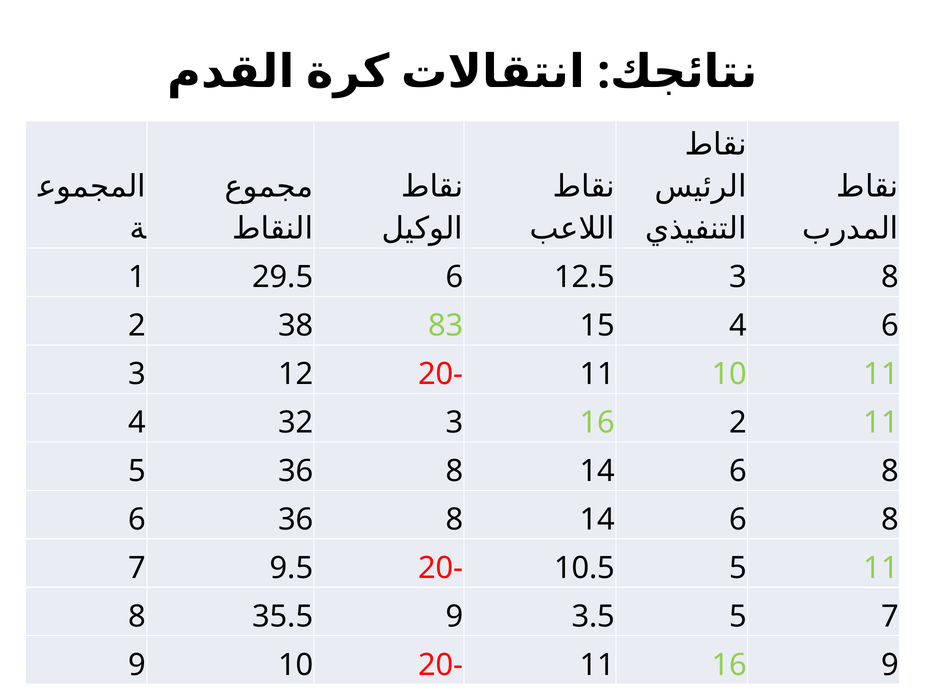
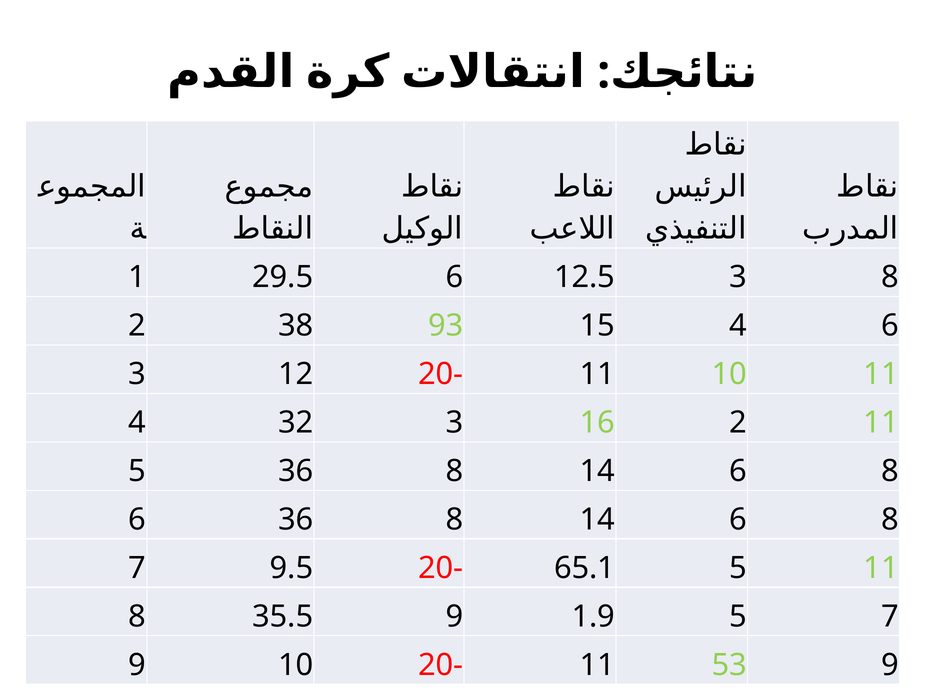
83: 83 -> 93
10.5: 10.5 -> 65.1
3.5: 3.5 -> 1.9
11 16: 16 -> 53
